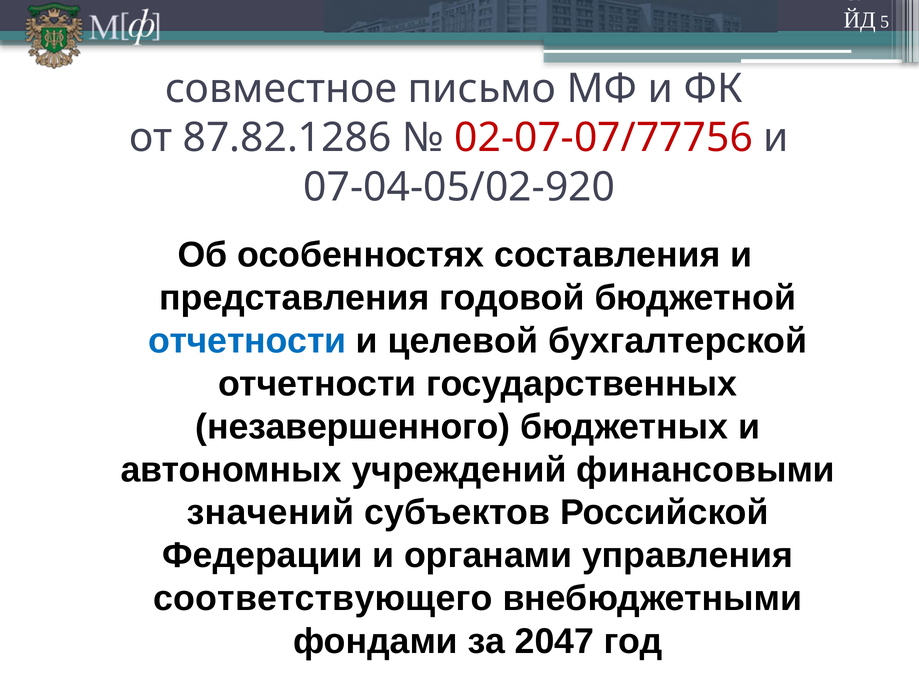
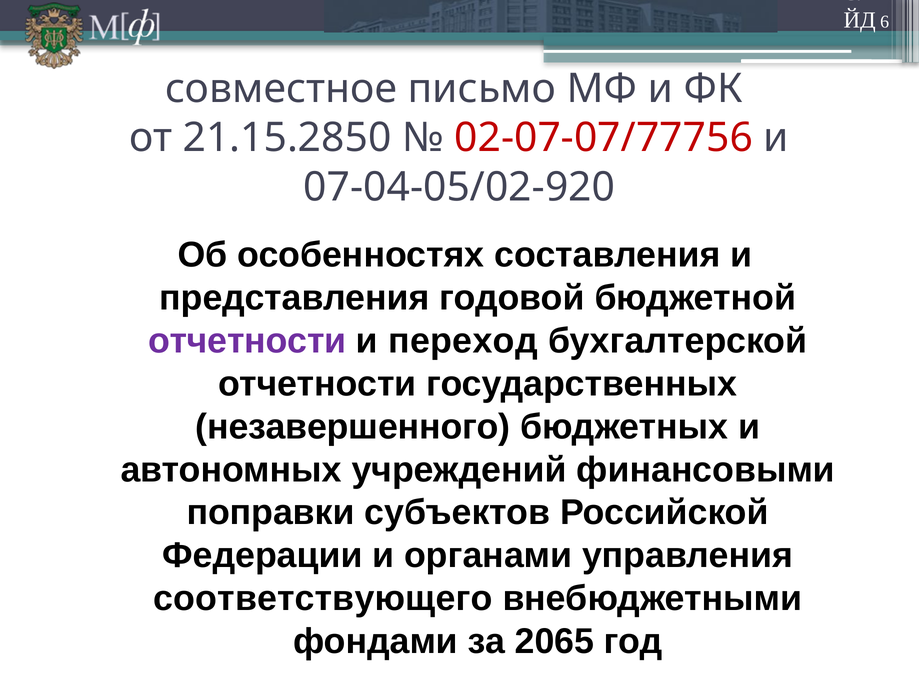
5: 5 -> 6
87.82.1286: 87.82.1286 -> 21.15.2850
отчетности at (247, 340) colour: blue -> purple
целевой: целевой -> переход
значений: значений -> поправки
2047: 2047 -> 2065
